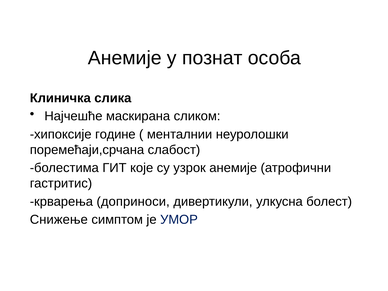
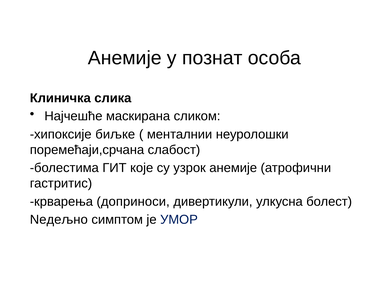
године: године -> биљке
Снижeњe: Снижeњe -> Nедeљно
